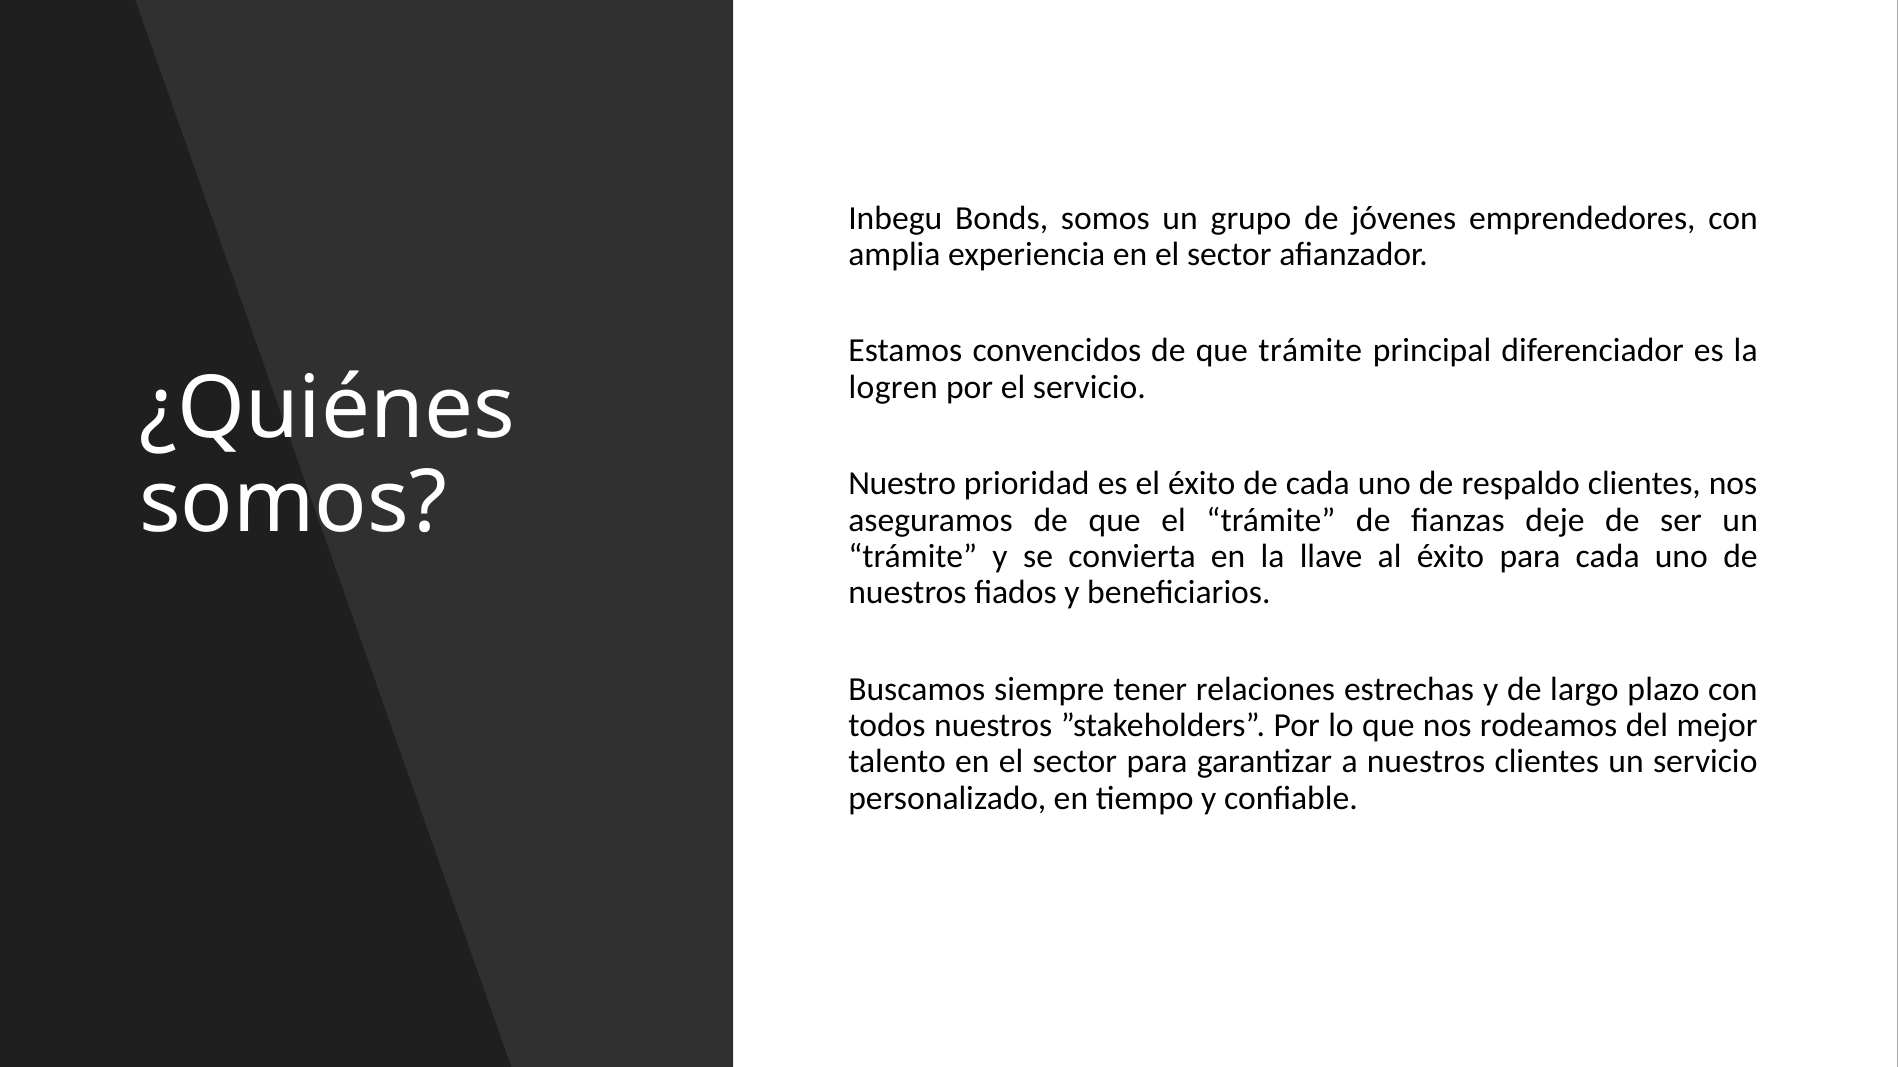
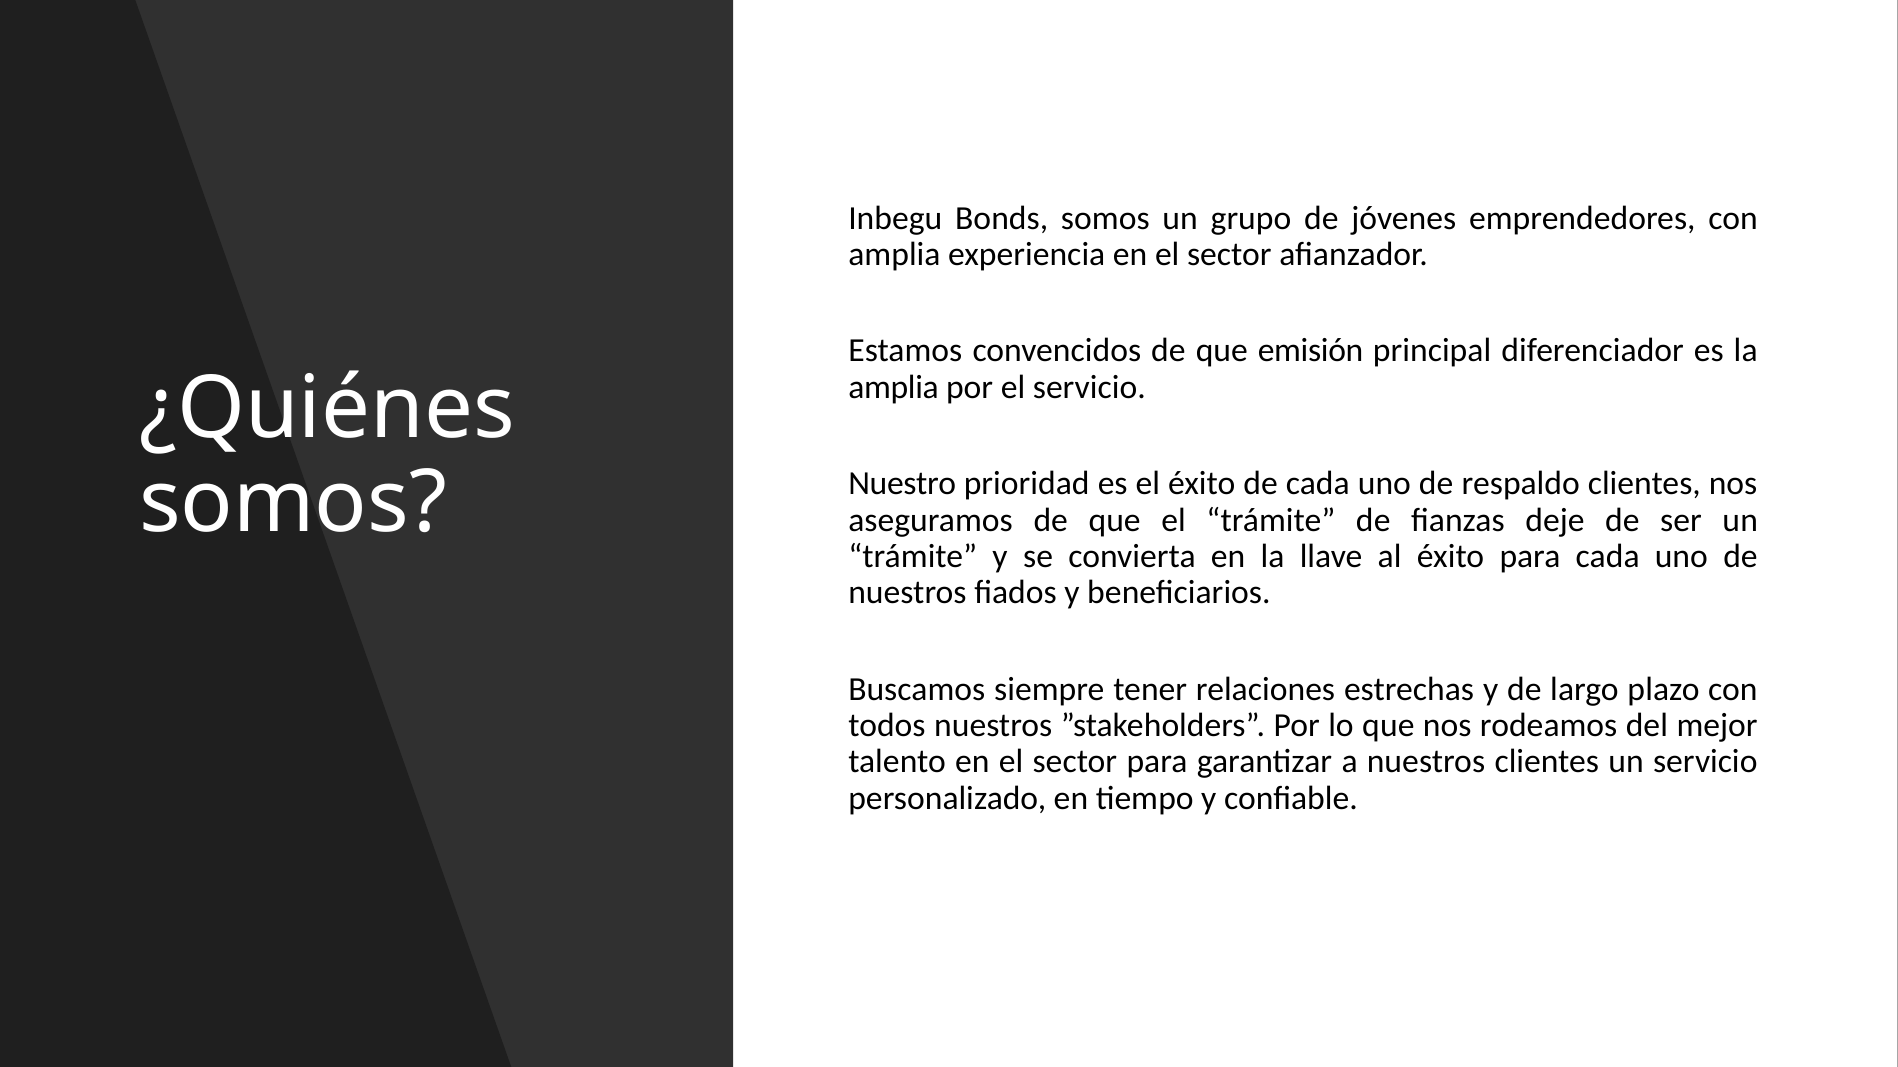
que trámite: trámite -> emisión
logren at (893, 387): logren -> amplia
